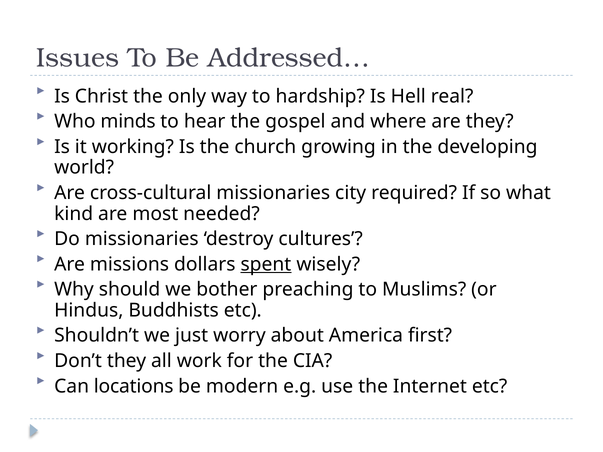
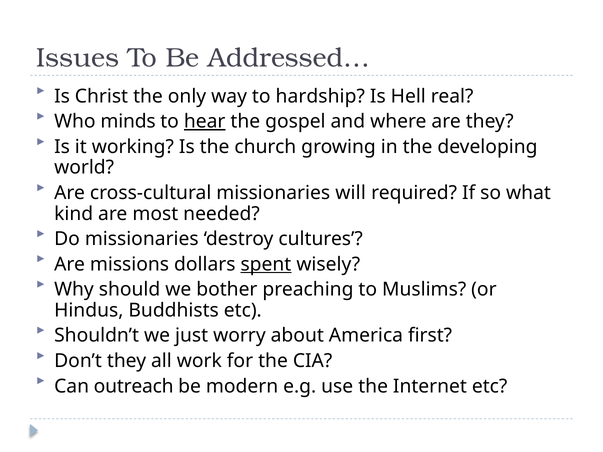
hear underline: none -> present
city: city -> will
locations: locations -> outreach
